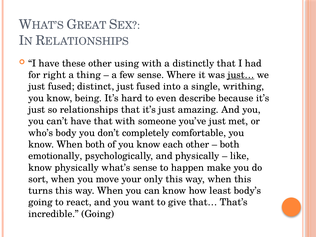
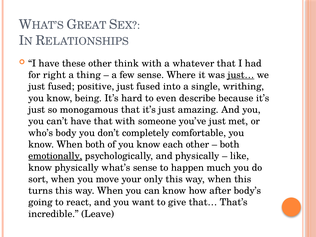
using: using -> think
distinctly: distinctly -> whatever
distinct: distinct -> positive
relationships: relationships -> monogamous
emotionally underline: none -> present
make: make -> much
least: least -> after
incredible Going: Going -> Leave
